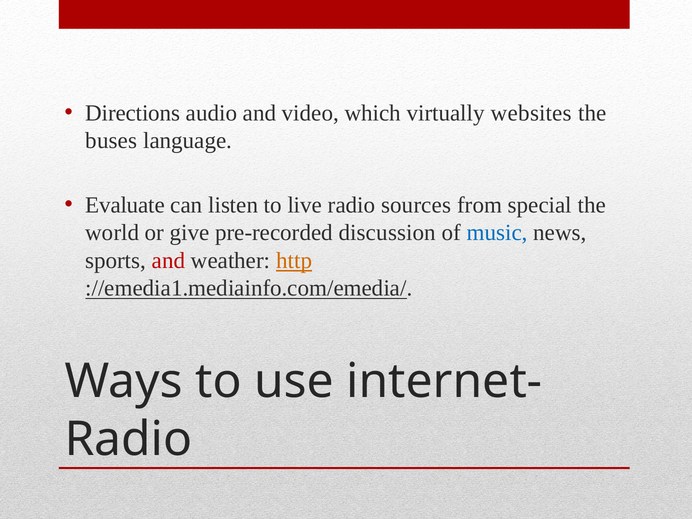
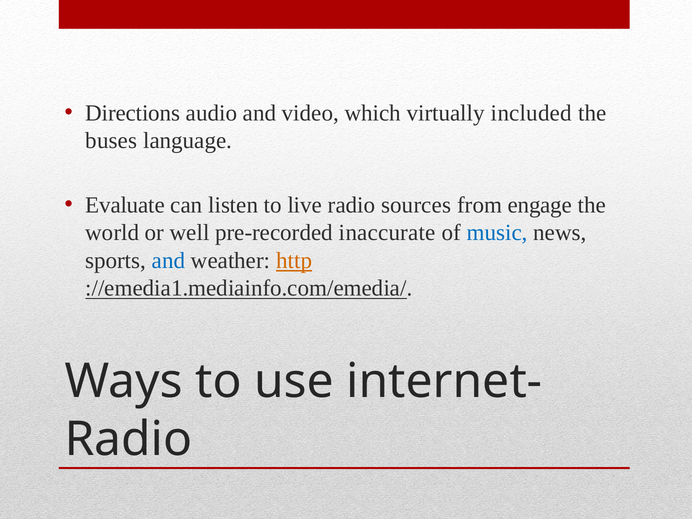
websites: websites -> included
special: special -> engage
give: give -> well
discussion: discussion -> inaccurate
and at (169, 261) colour: red -> blue
